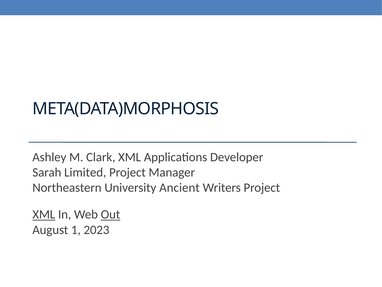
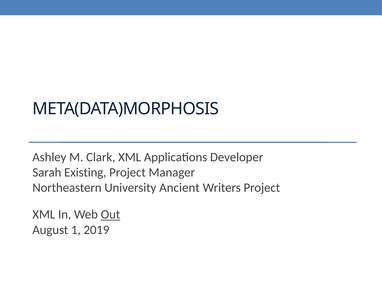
Limited: Limited -> Existing
XML at (44, 214) underline: present -> none
2023: 2023 -> 2019
